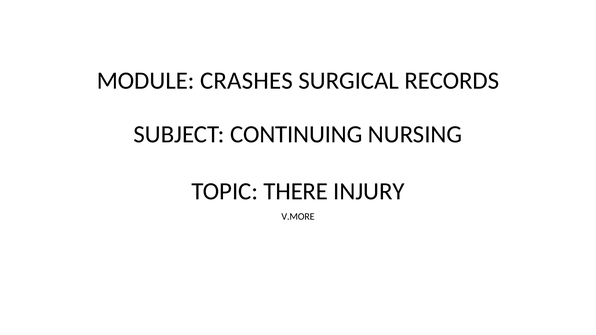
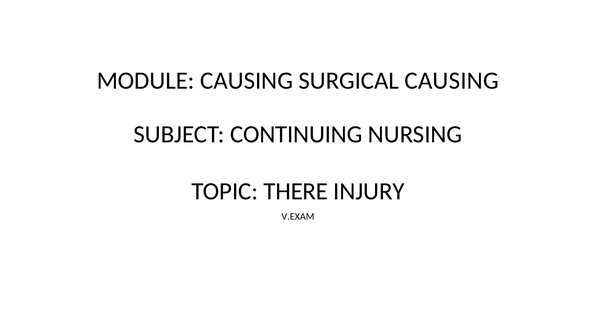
MODULE CRASHES: CRASHES -> CAUSING
SURGICAL RECORDS: RECORDS -> CAUSING
V.MORE: V.MORE -> V.EXAM
